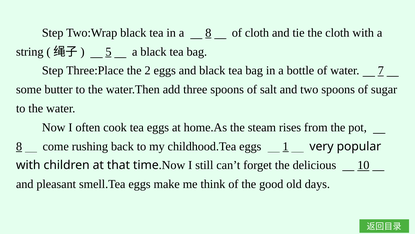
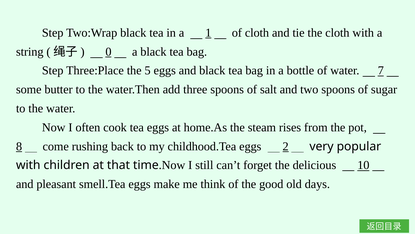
a 8: 8 -> 1
5: 5 -> 0
2: 2 -> 5
1: 1 -> 2
